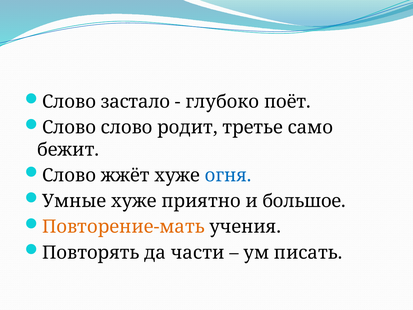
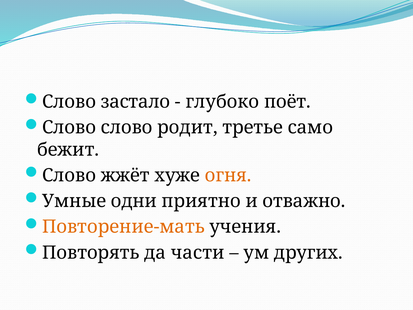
огня colour: blue -> orange
Умные хуже: хуже -> одни
большое: большое -> отважно
писать: писать -> других
